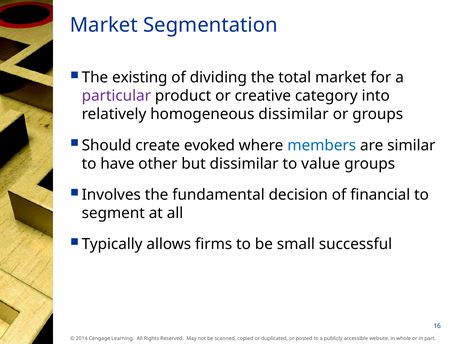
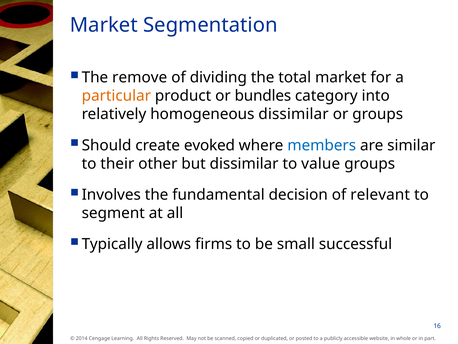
existing: existing -> remove
particular colour: purple -> orange
creative: creative -> bundles
have: have -> their
financial: financial -> relevant
